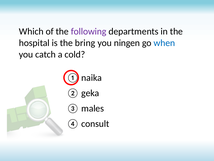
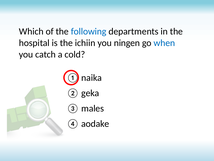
following colour: purple -> blue
bring: bring -> ichiin
consult: consult -> aodake
